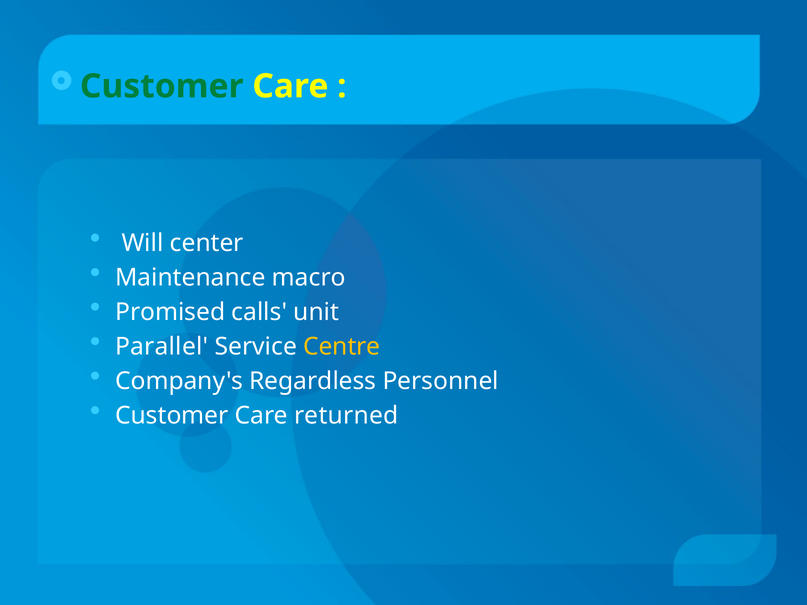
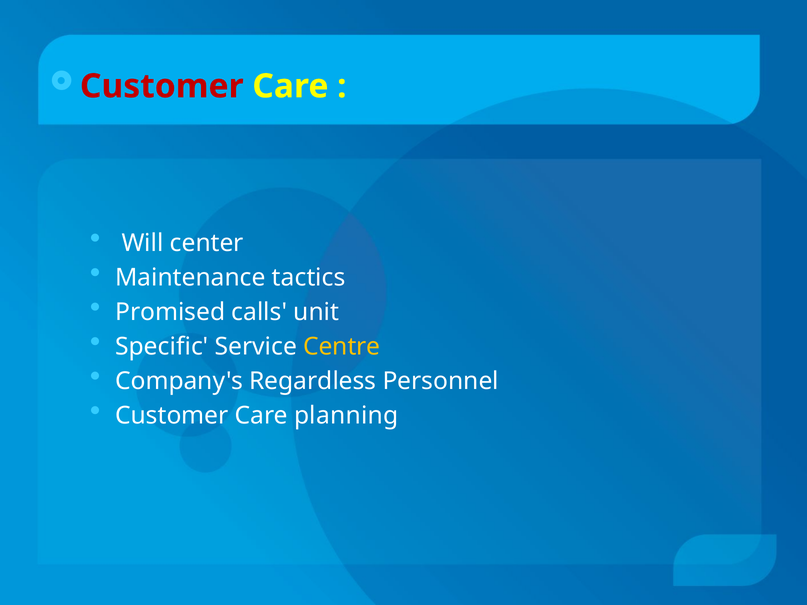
Customer at (162, 86) colour: green -> red
macro: macro -> tactics
Parallel: Parallel -> Specific
returned: returned -> planning
